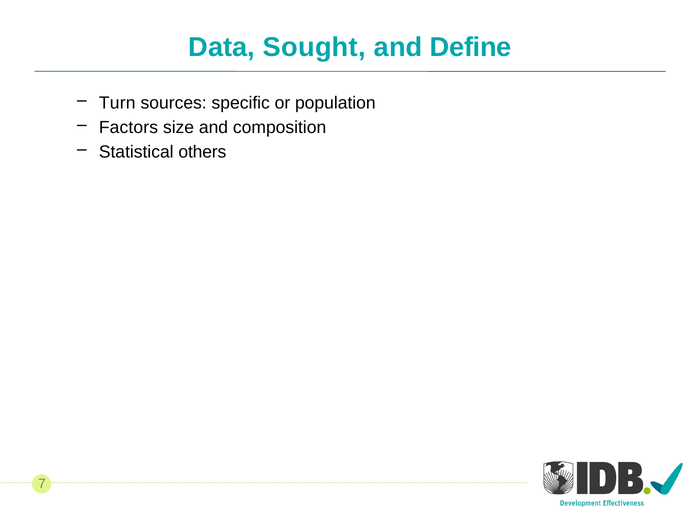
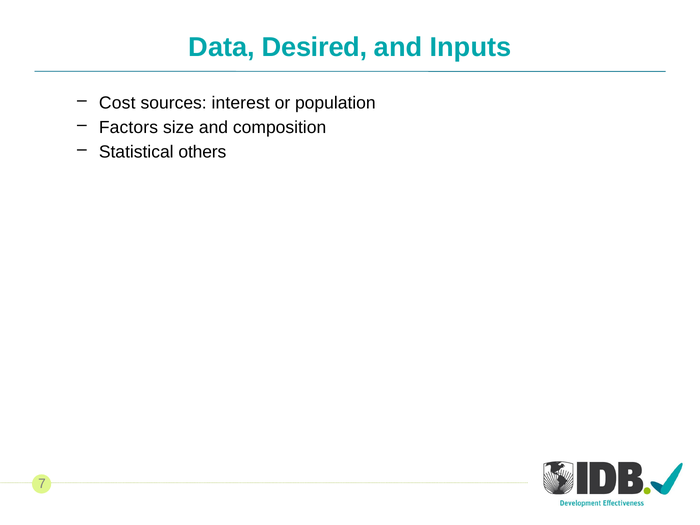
Sought: Sought -> Desired
Define: Define -> Inputs
Turn: Turn -> Cost
specific: specific -> interest
